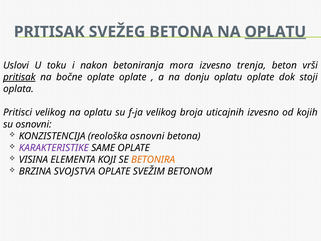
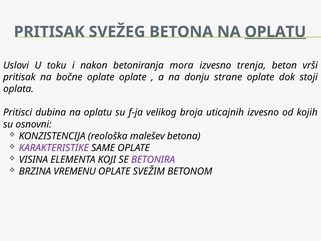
pritisak at (19, 77) underline: present -> none
donju oplatu: oplatu -> strane
Pritisci velikog: velikog -> dubina
reološka osnovni: osnovni -> malešev
BETONIRA colour: orange -> purple
SVOJSTVA: SVOJSTVA -> VREMENU
